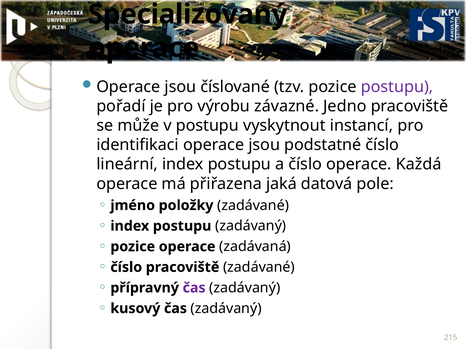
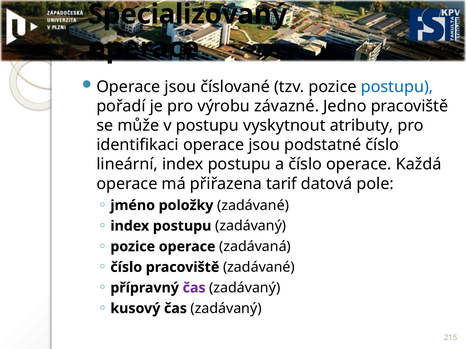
postupu at (397, 87) colour: purple -> blue
instancí: instancí -> atributy
jaká: jaká -> tarif
